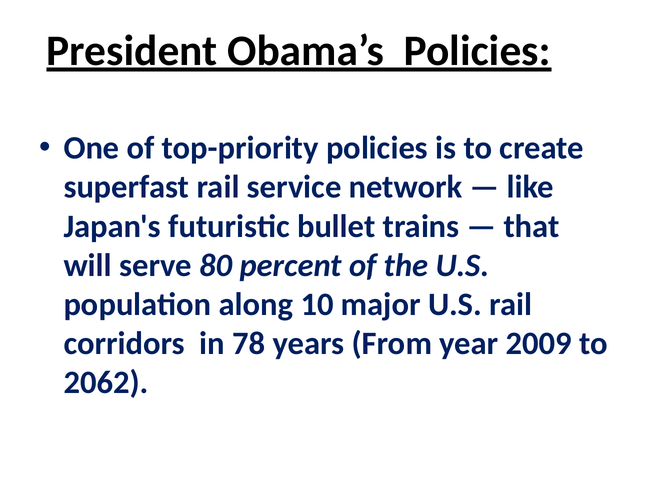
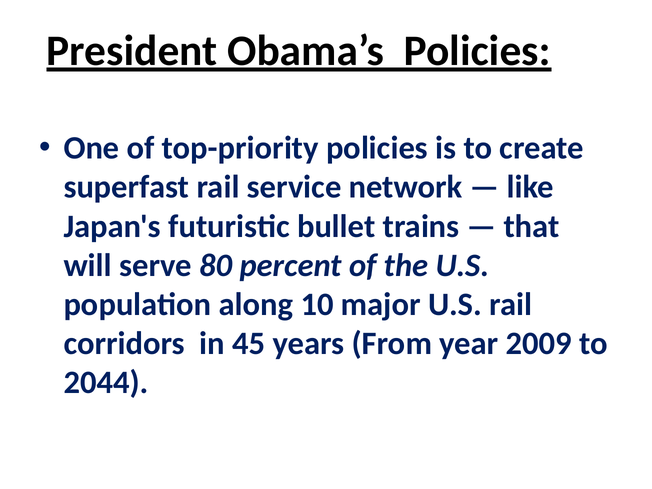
78: 78 -> 45
2062: 2062 -> 2044
